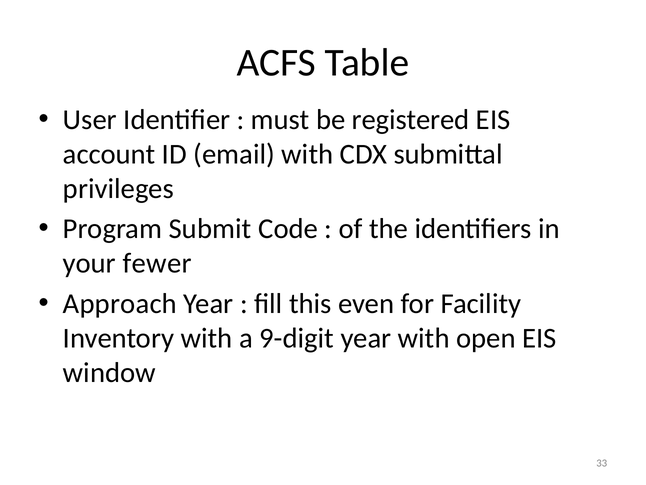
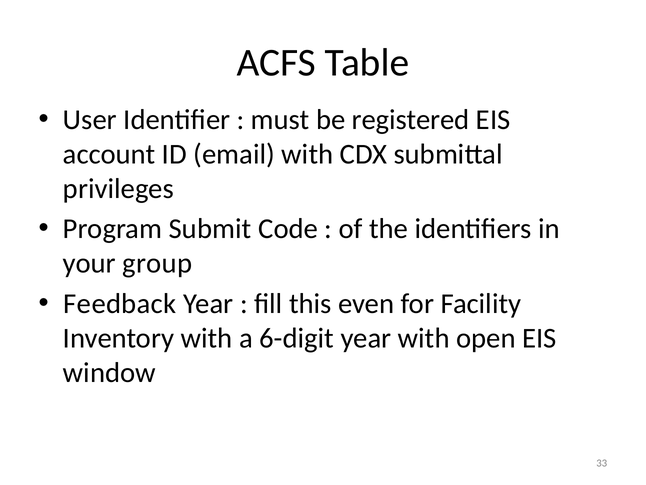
fewer: fewer -> group
Approach: Approach -> Feedback
9-digit: 9-digit -> 6-digit
